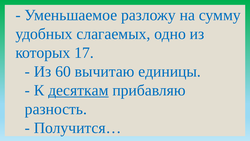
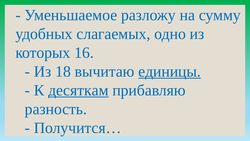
17: 17 -> 16
60: 60 -> 18
единицы underline: none -> present
